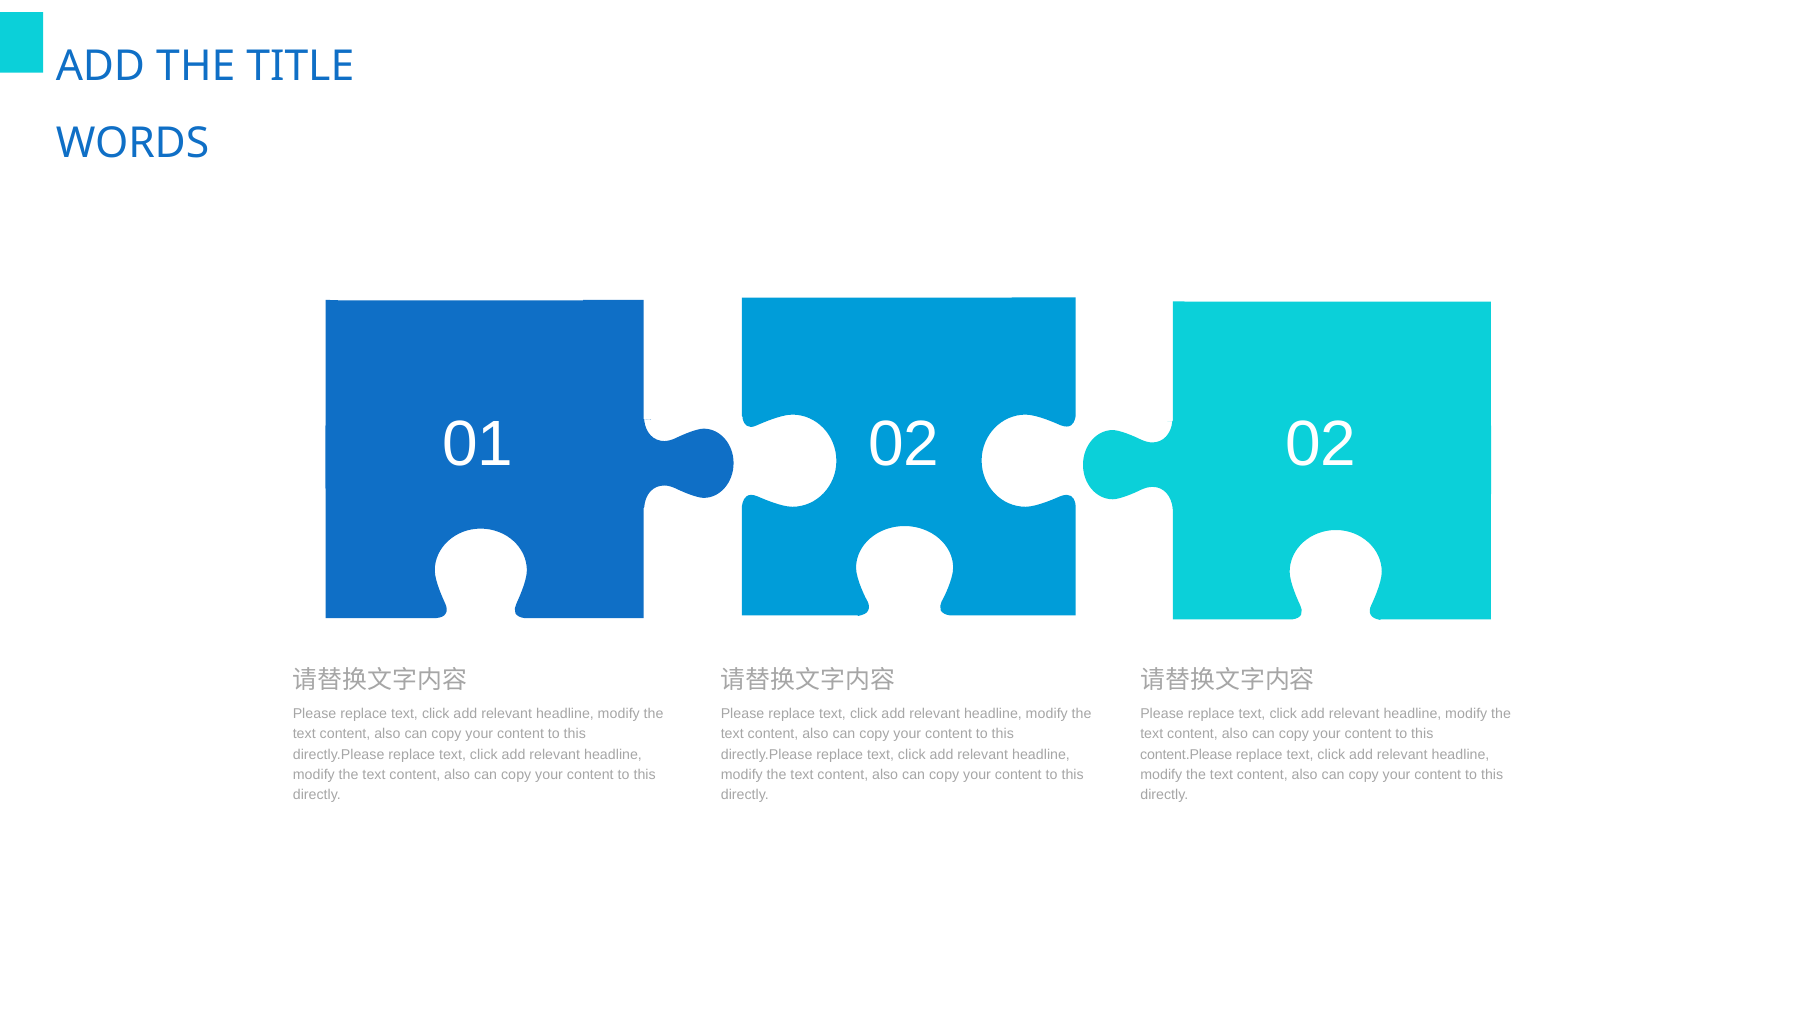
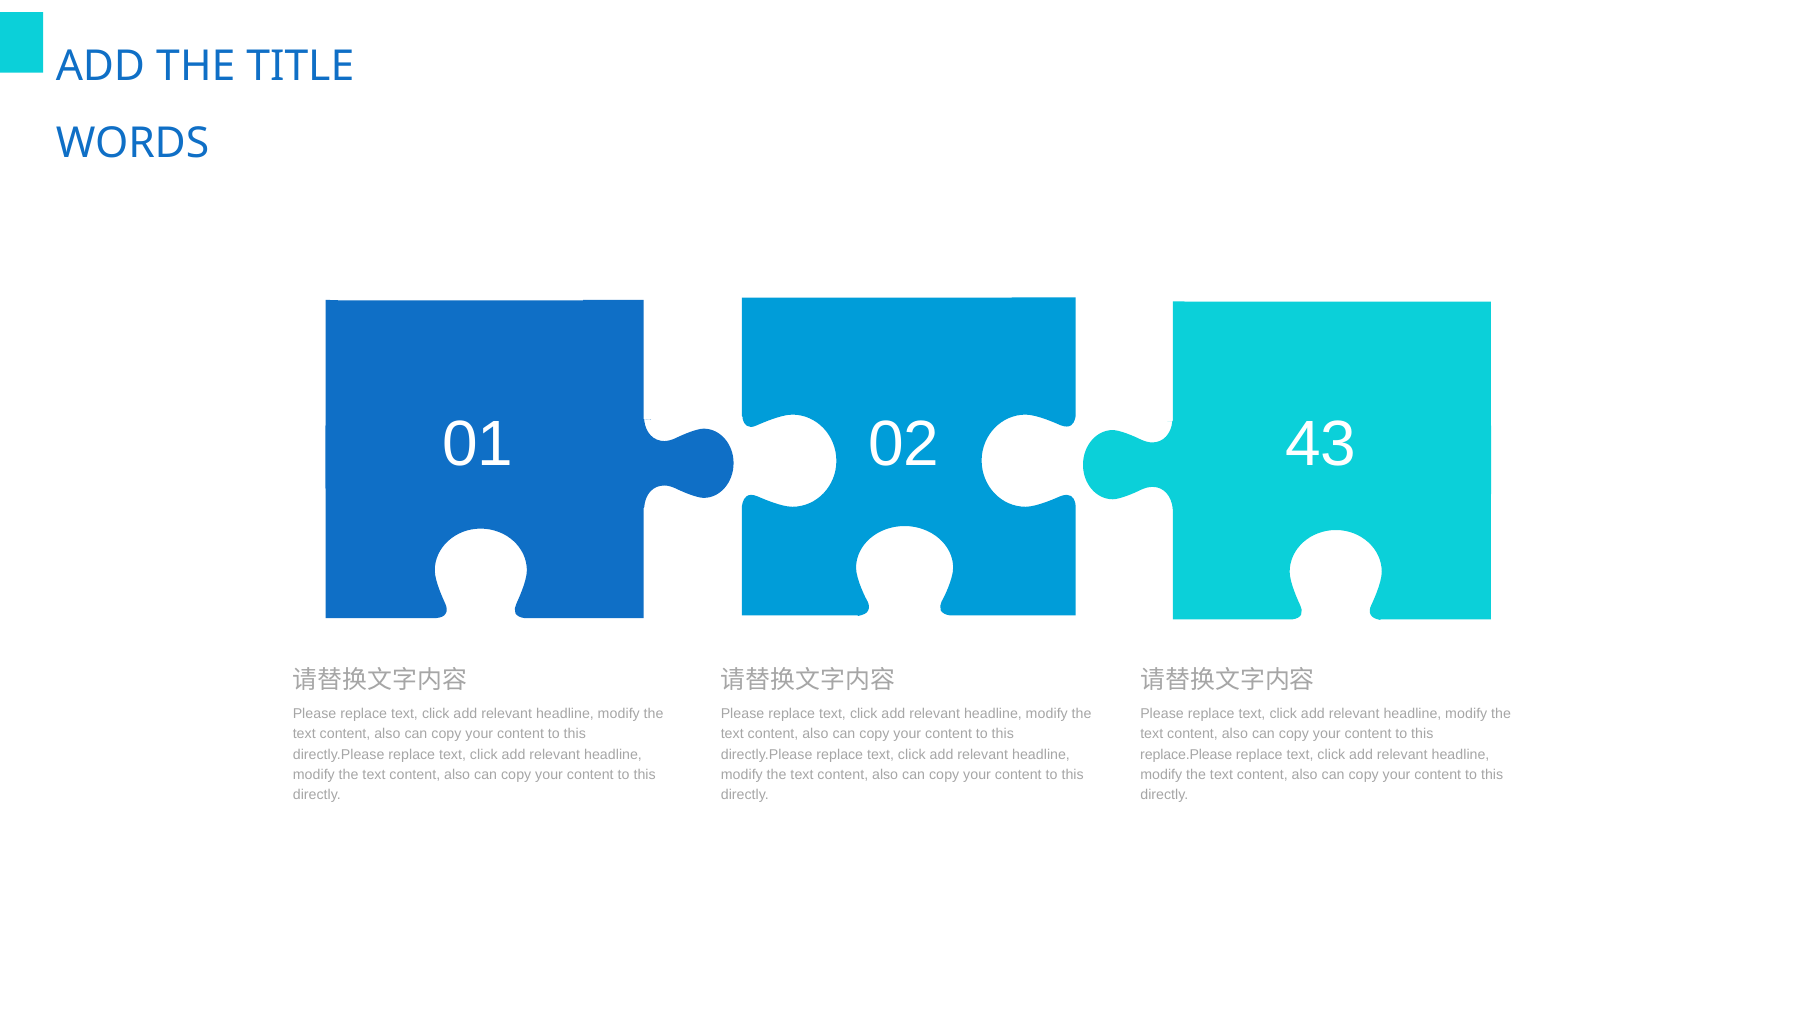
02 02: 02 -> 43
content.Please: content.Please -> replace.Please
